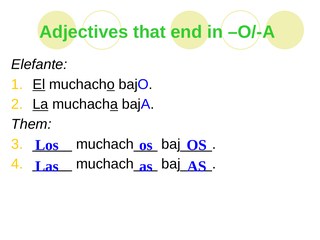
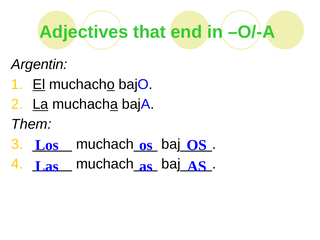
Elefante: Elefante -> Argentin
